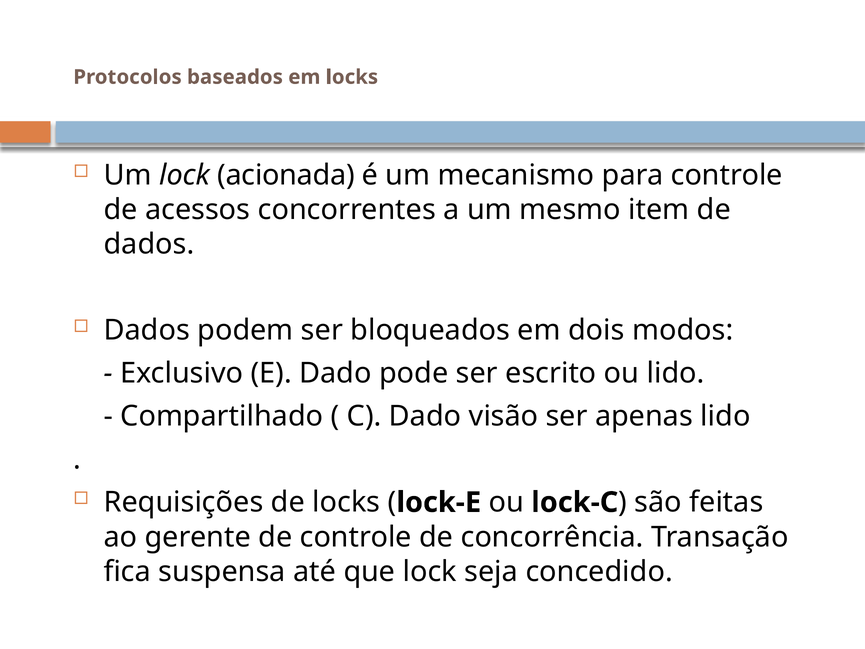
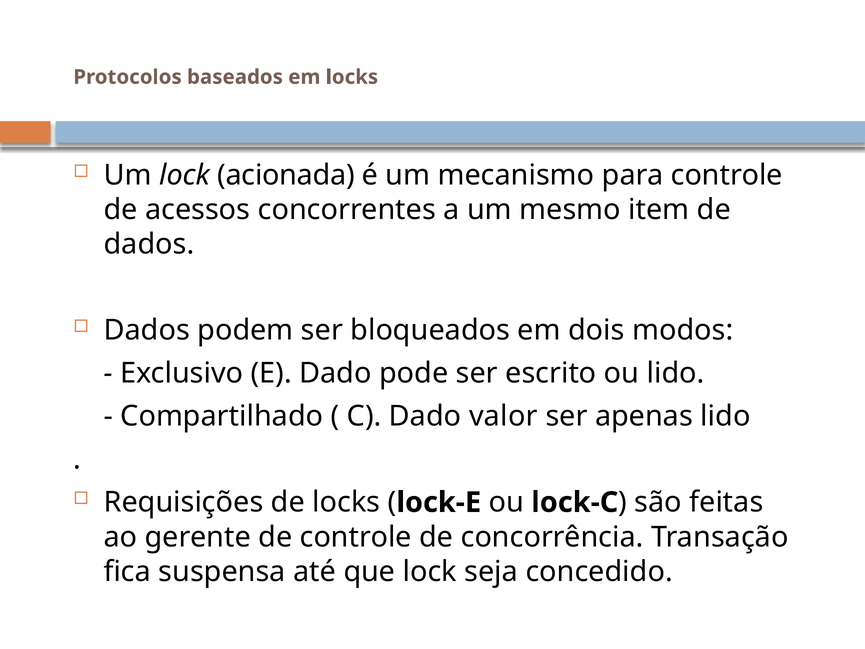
visão: visão -> valor
